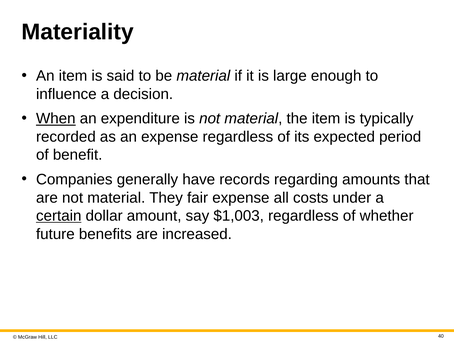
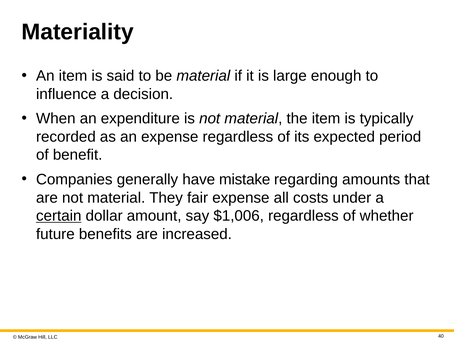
When underline: present -> none
records: records -> mistake
$1,003: $1,003 -> $1,006
